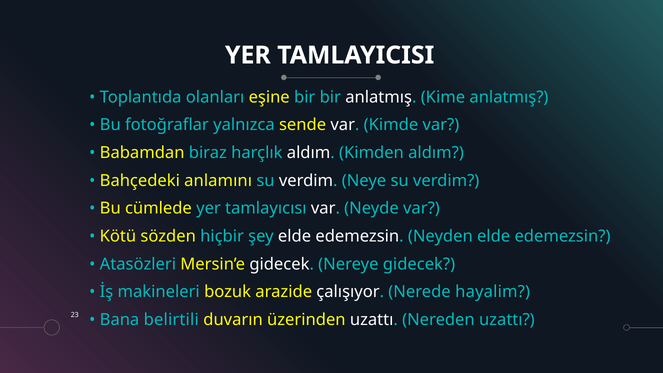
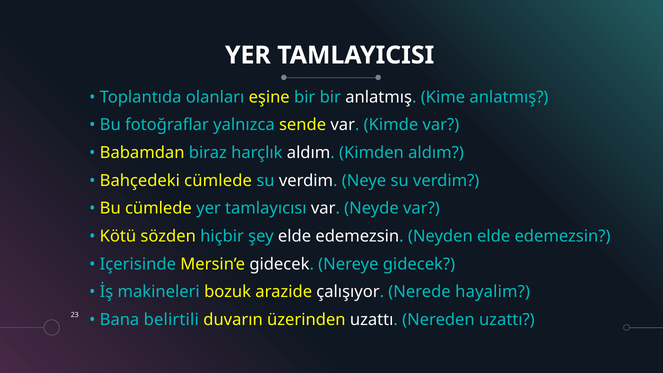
Bahçedeki anlamını: anlamını -> cümlede
Atasözleri: Atasözleri -> Içerisinde
